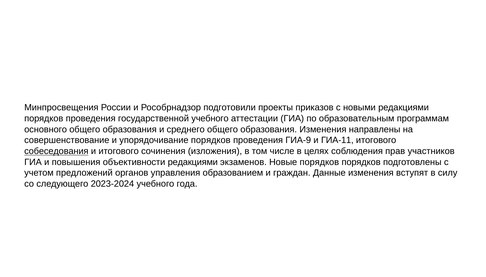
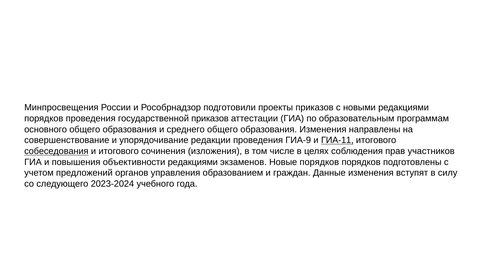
государственной учебного: учебного -> приказов
упорядочивание порядков: порядков -> редакции
ГИА-11 underline: none -> present
